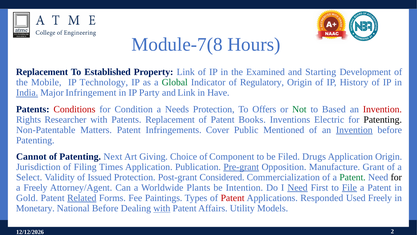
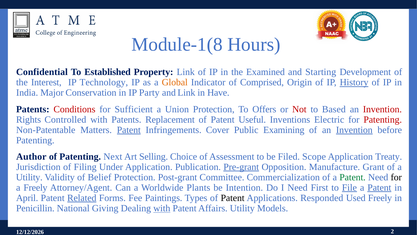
Module-7(8: Module-7(8 -> Module-1(8
Replacement at (42, 72): Replacement -> Confidential
Mobile: Mobile -> Interest
Global colour: green -> orange
Regulatory: Regulatory -> Comprised
History underline: none -> present
India underline: present -> none
Infringement: Infringement -> Conservation
Condition: Condition -> Sufficient
Needs: Needs -> Union
Not colour: green -> red
Researcher: Researcher -> Controlled
Books: Books -> Useful
Patenting at (383, 119) colour: black -> red
Patent at (129, 130) underline: none -> present
Mentioned: Mentioned -> Examining
Cannot: Cannot -> Author
Giving: Giving -> Selling
Component: Component -> Assessment
Drugs: Drugs -> Scope
Application Origin: Origin -> Treaty
Times: Times -> Under
Select at (29, 177): Select -> Utility
Issued: Issued -> Belief
Considered: Considered -> Committee
Need at (298, 187) underline: present -> none
Patent at (379, 187) underline: none -> present
Gold: Gold -> April
Patent at (233, 198) colour: red -> black
Monetary: Monetary -> Penicillin
National Before: Before -> Giving
